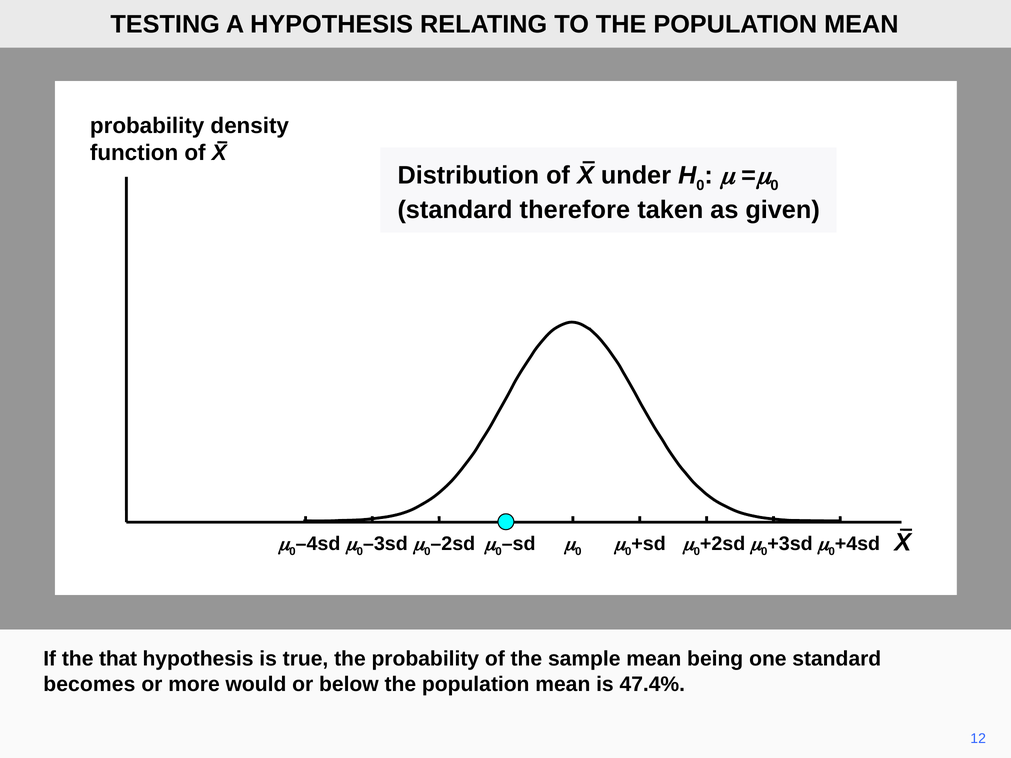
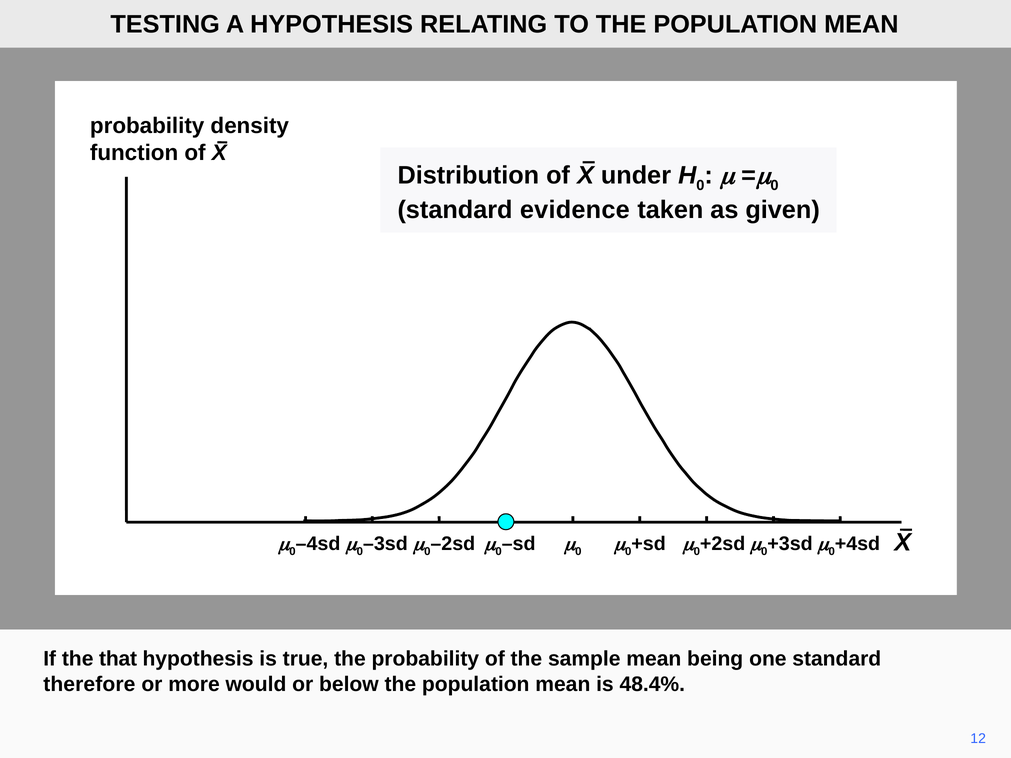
therefore: therefore -> evidence
becomes: becomes -> therefore
47.4%: 47.4% -> 48.4%
